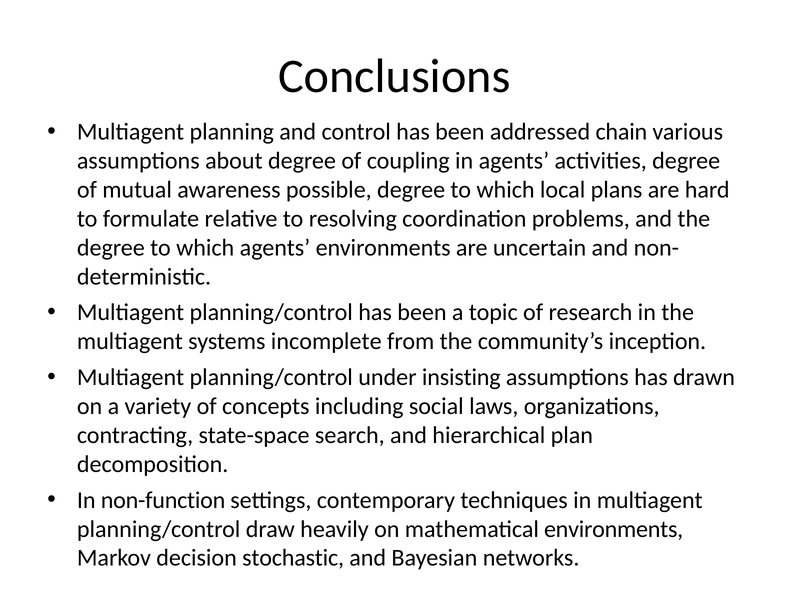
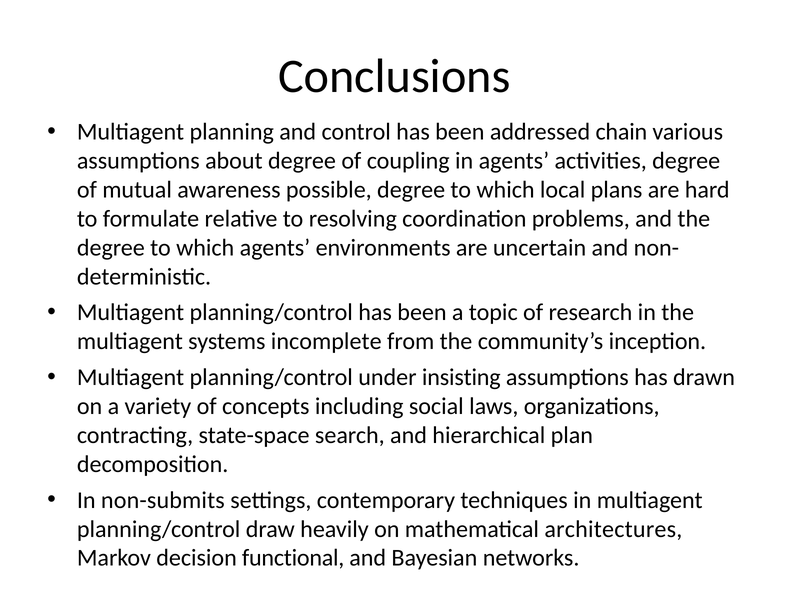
non-function: non-function -> non-submits
mathematical environments: environments -> architectures
stochastic: stochastic -> functional
